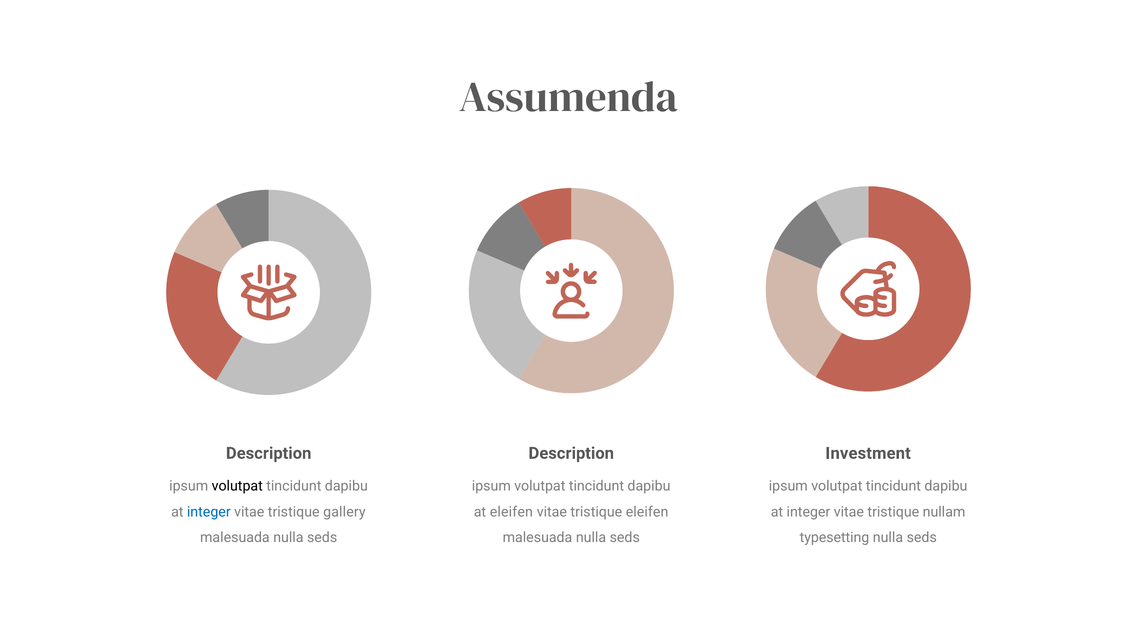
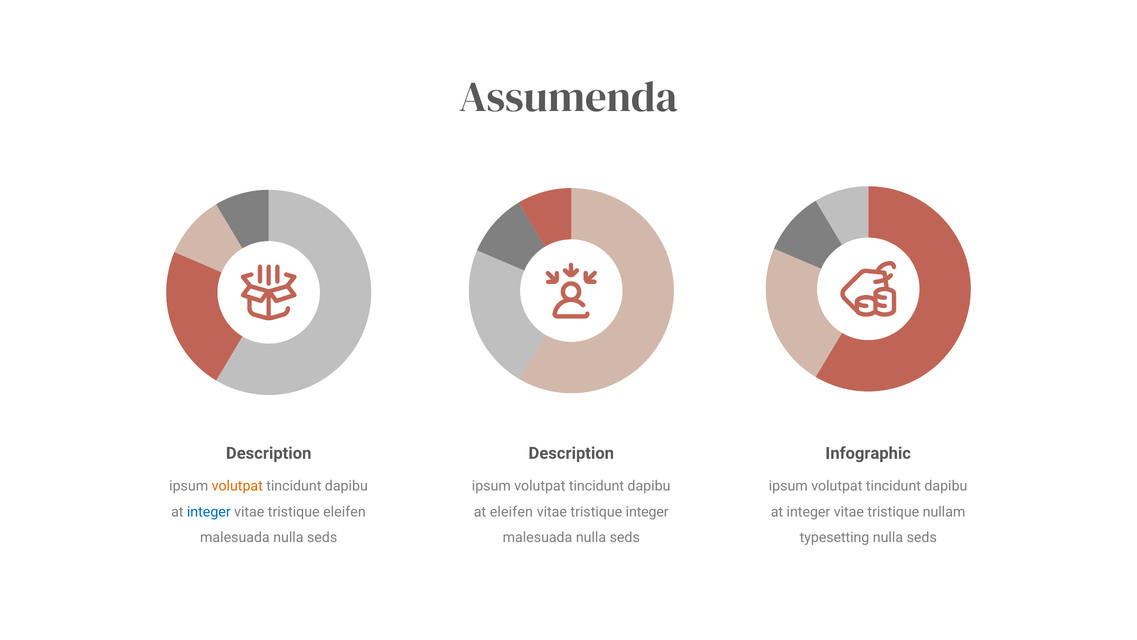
Investment: Investment -> Infographic
volutpat at (237, 486) colour: black -> orange
tristique gallery: gallery -> eleifen
tristique eleifen: eleifen -> integer
